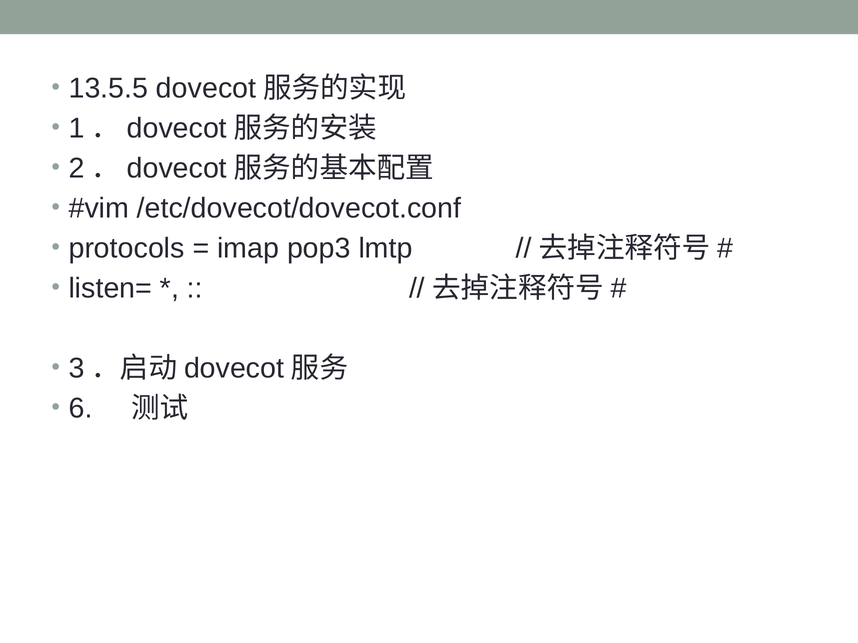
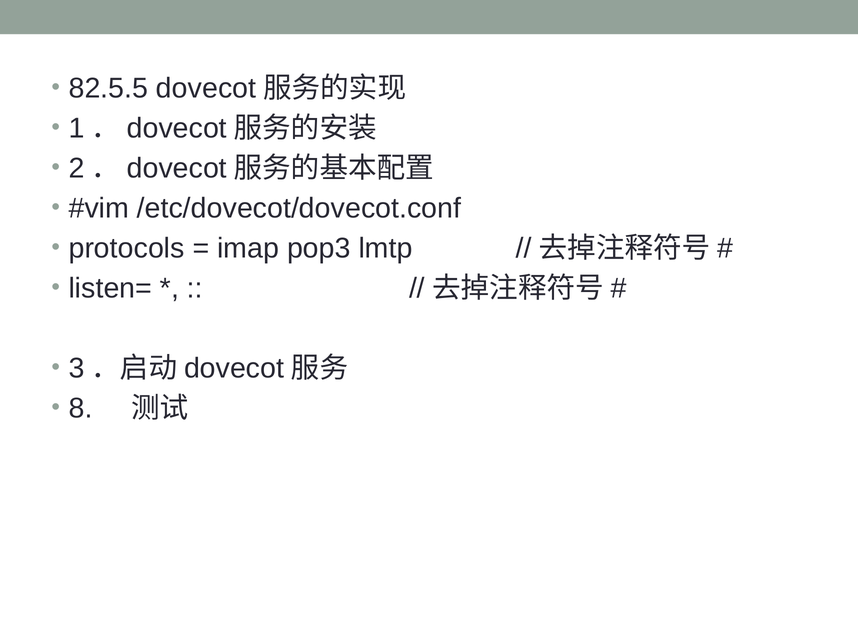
13.5.5: 13.5.5 -> 82.5.5
6: 6 -> 8
